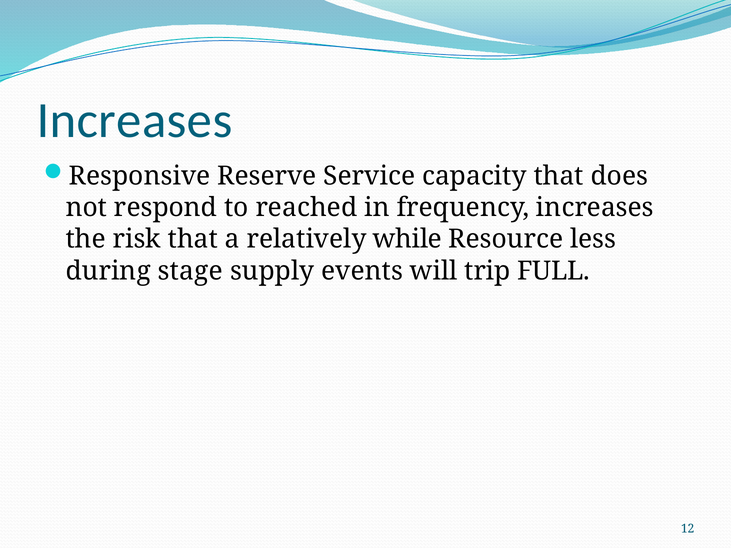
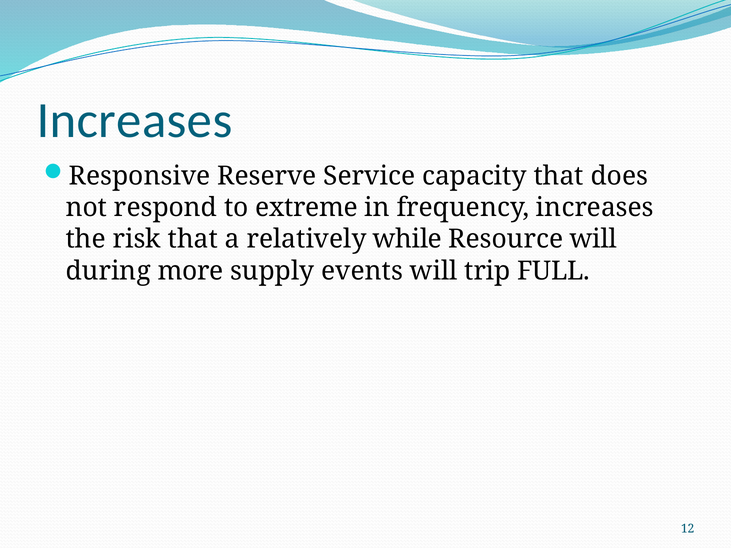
reached: reached -> extreme
Resource less: less -> will
stage: stage -> more
